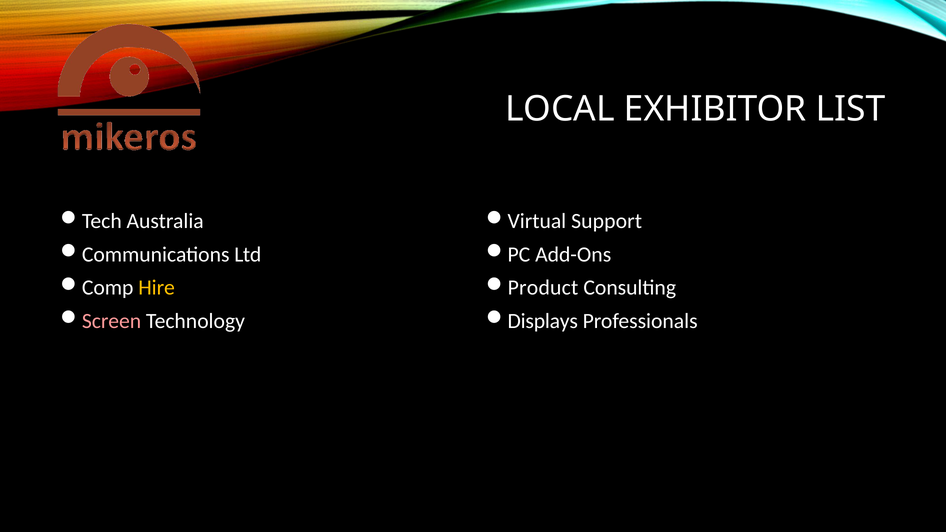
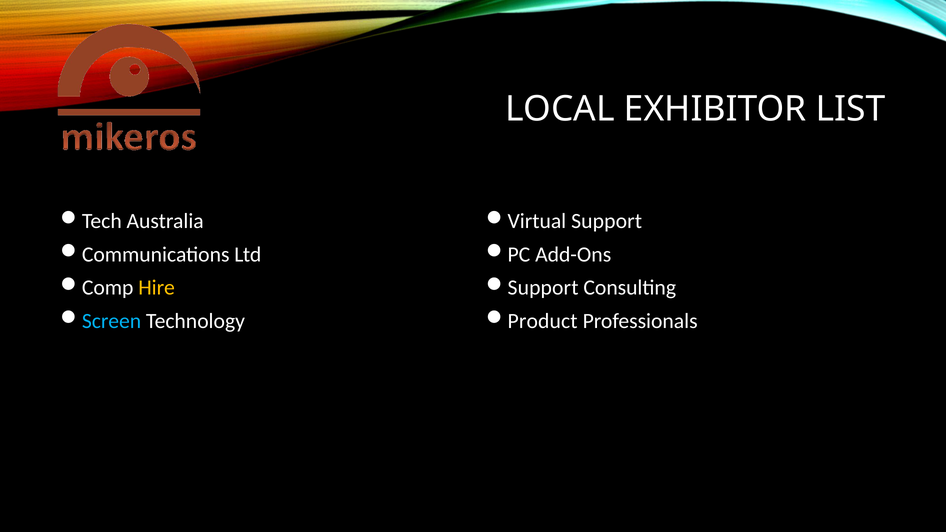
Product at (543, 288): Product -> Support
Screen colour: pink -> light blue
Displays: Displays -> Product
